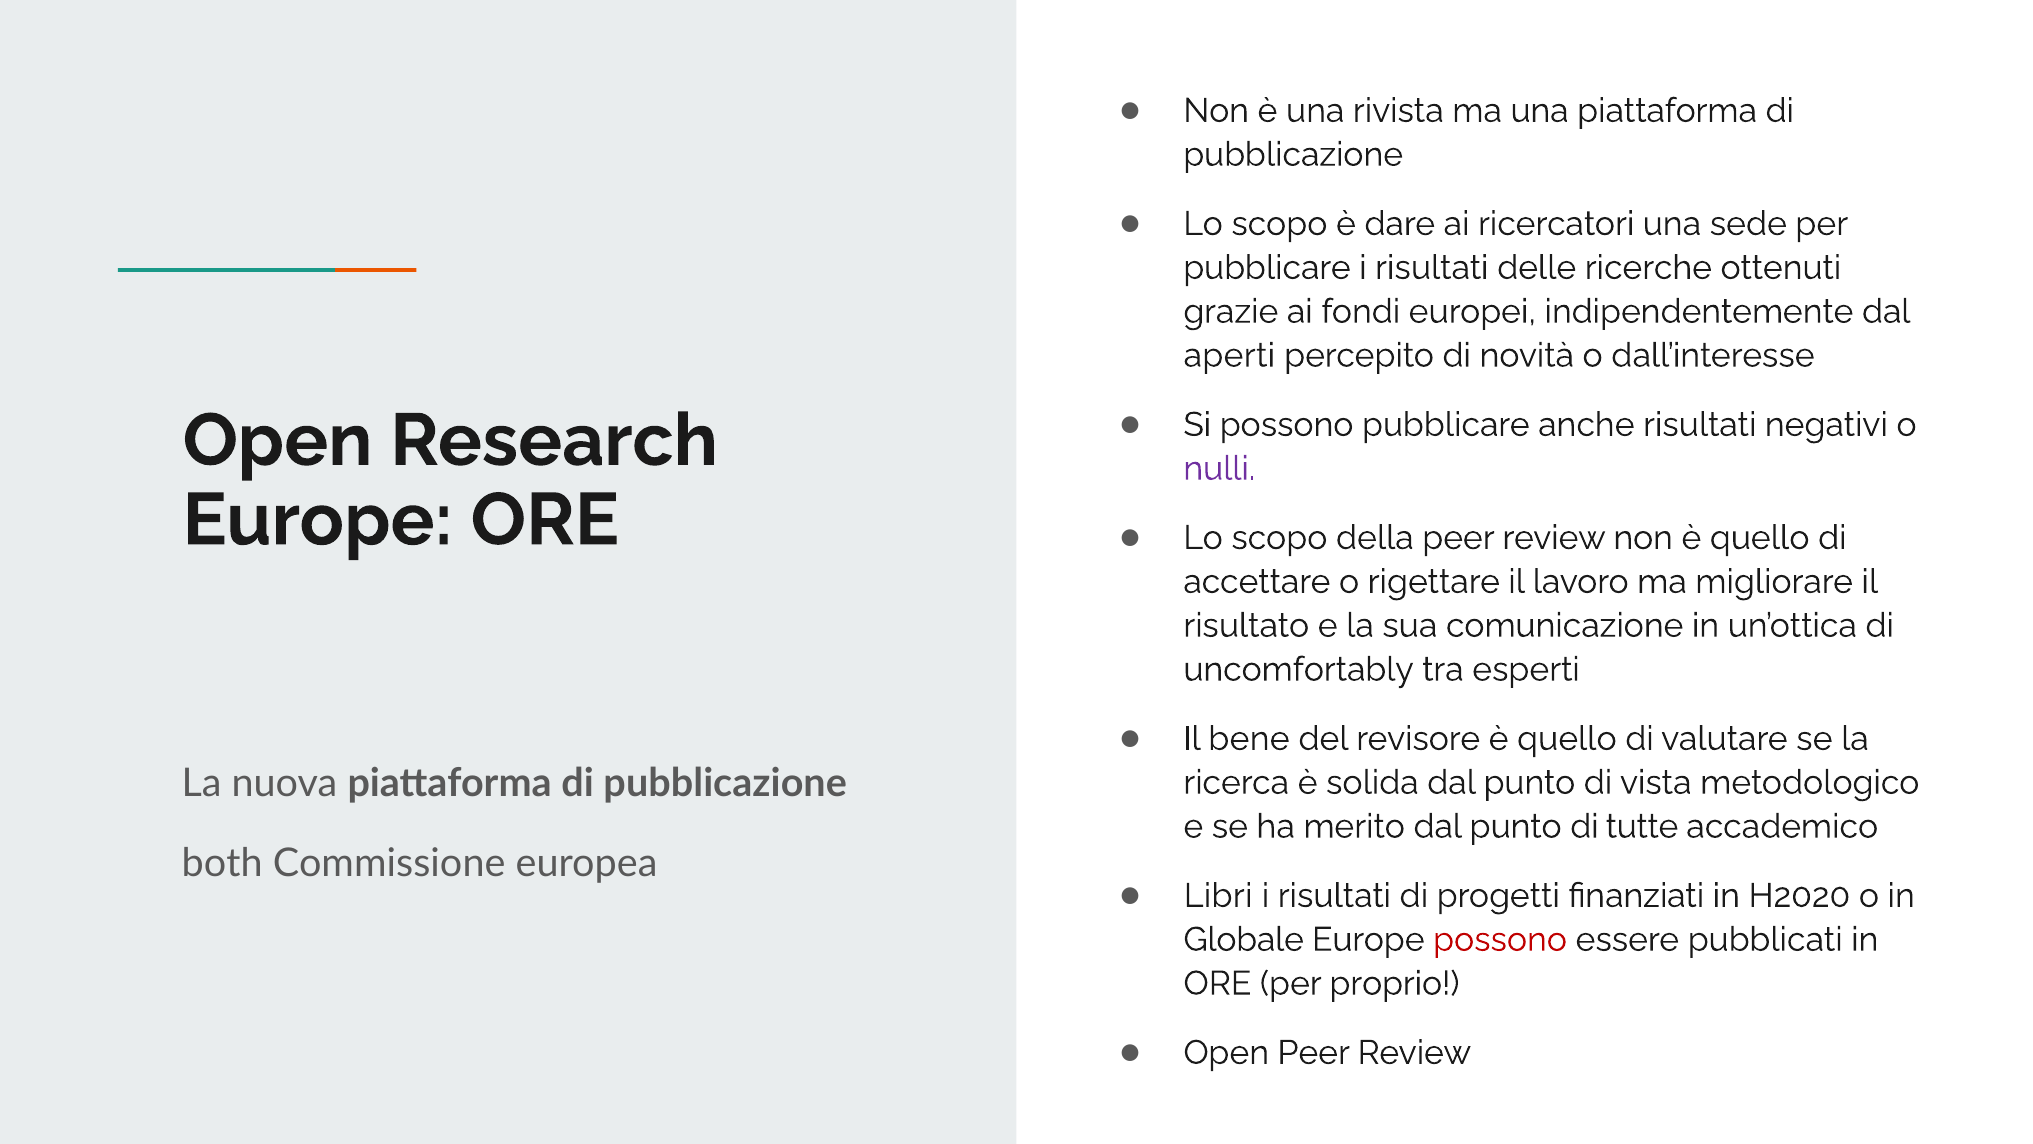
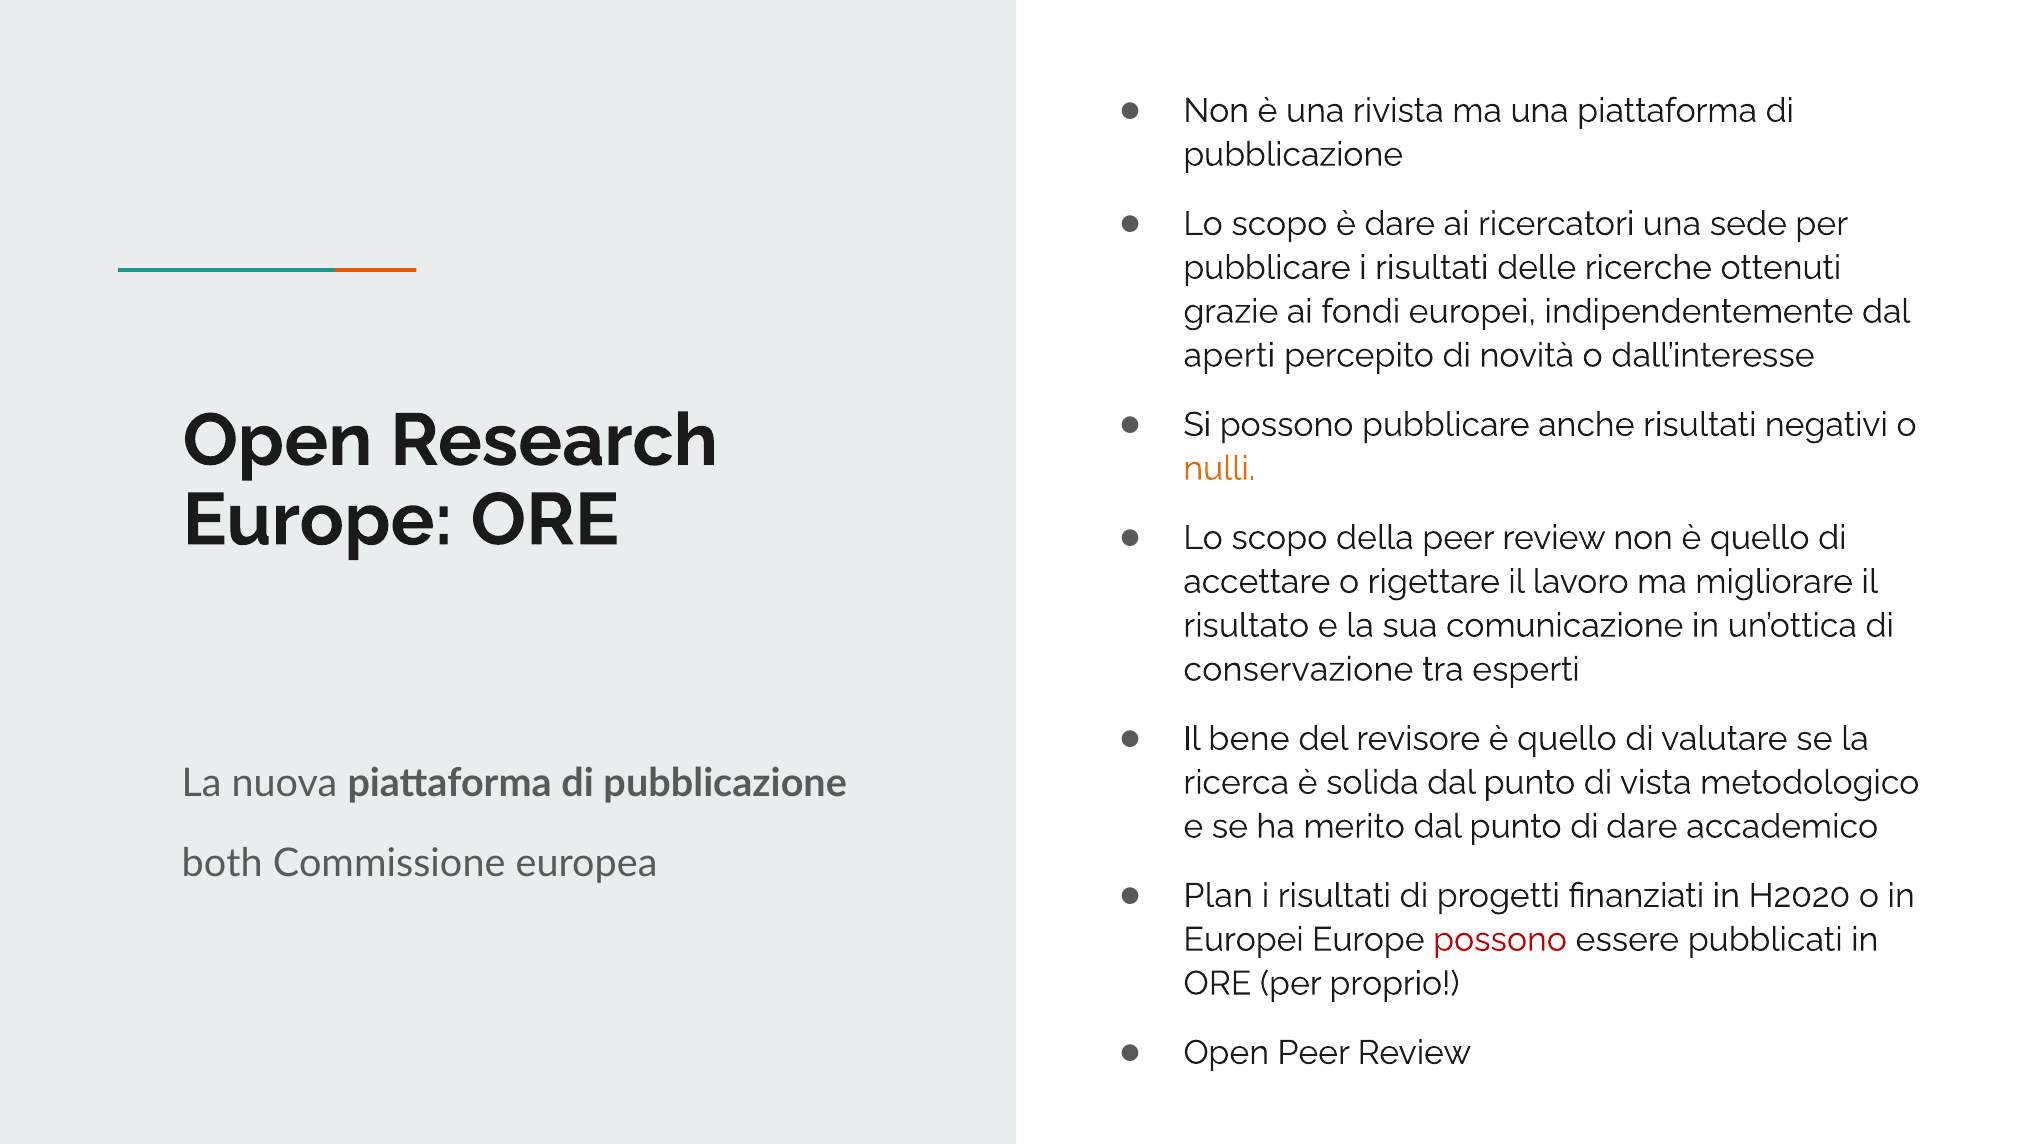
nulli colour: purple -> orange
uncomfortably: uncomfortably -> conservazione
di tutte: tutte -> dare
Libri: Libri -> Plan
Globale at (1244, 939): Globale -> Europei
